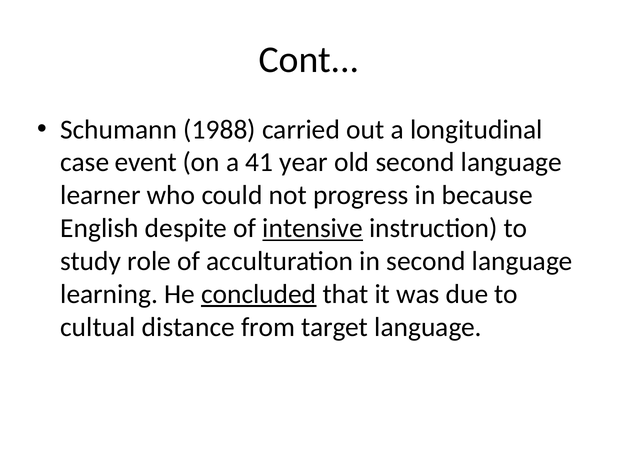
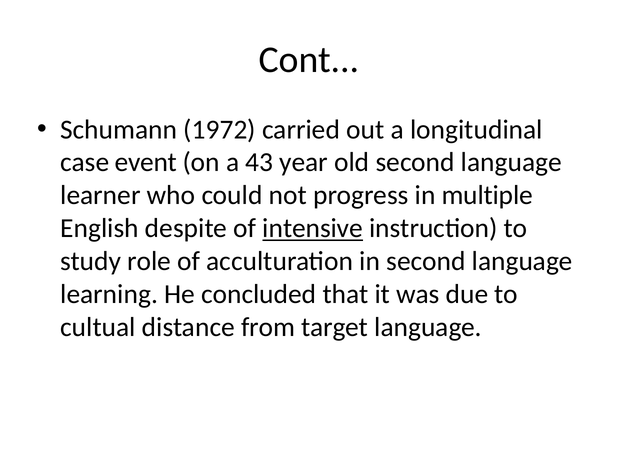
1988: 1988 -> 1972
41: 41 -> 43
because: because -> multiple
concluded underline: present -> none
